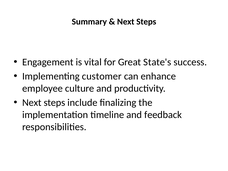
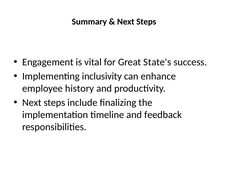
customer: customer -> inclusivity
culture: culture -> history
